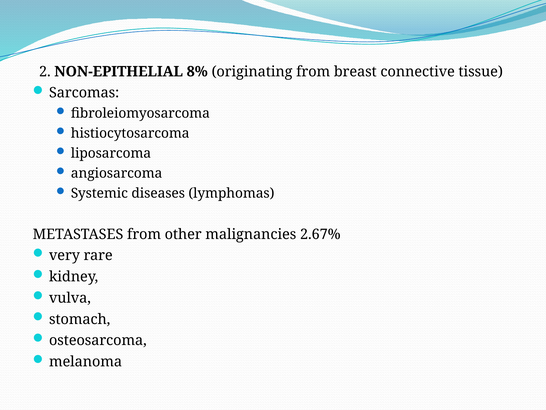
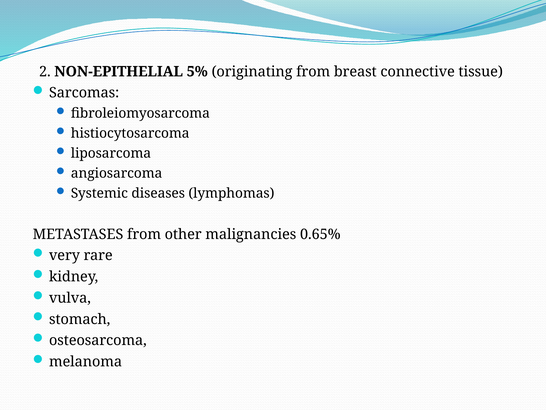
8%: 8% -> 5%
2.67%: 2.67% -> 0.65%
